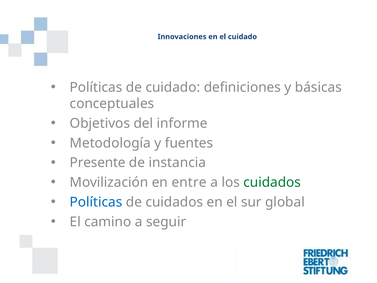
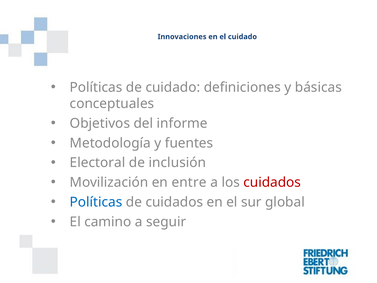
Presente: Presente -> Electoral
instancia: instancia -> inclusión
cuidados at (272, 182) colour: green -> red
